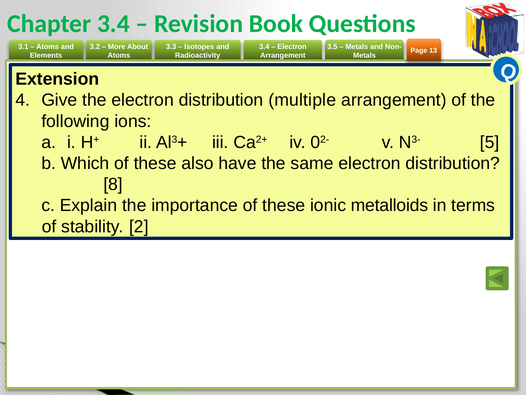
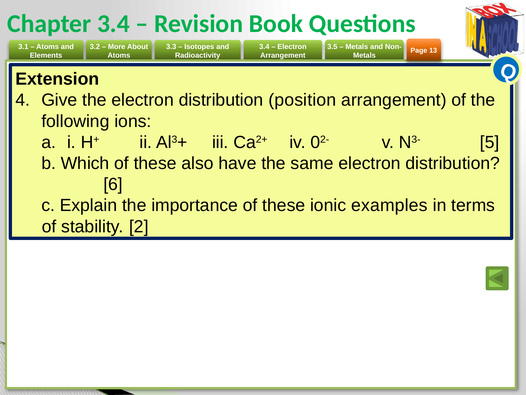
multiple: multiple -> position
8: 8 -> 6
metalloids: metalloids -> examples
